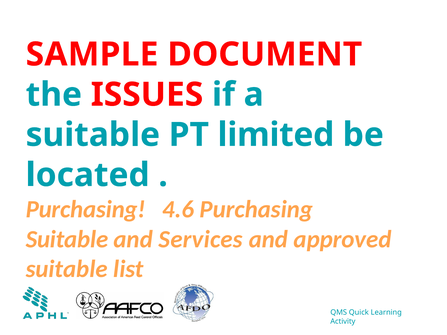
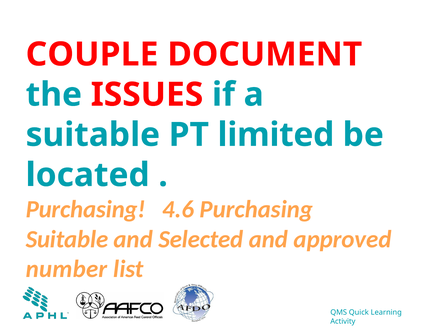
SAMPLE: SAMPLE -> COUPLE
Services: Services -> Selected
suitable at (67, 269): suitable -> number
